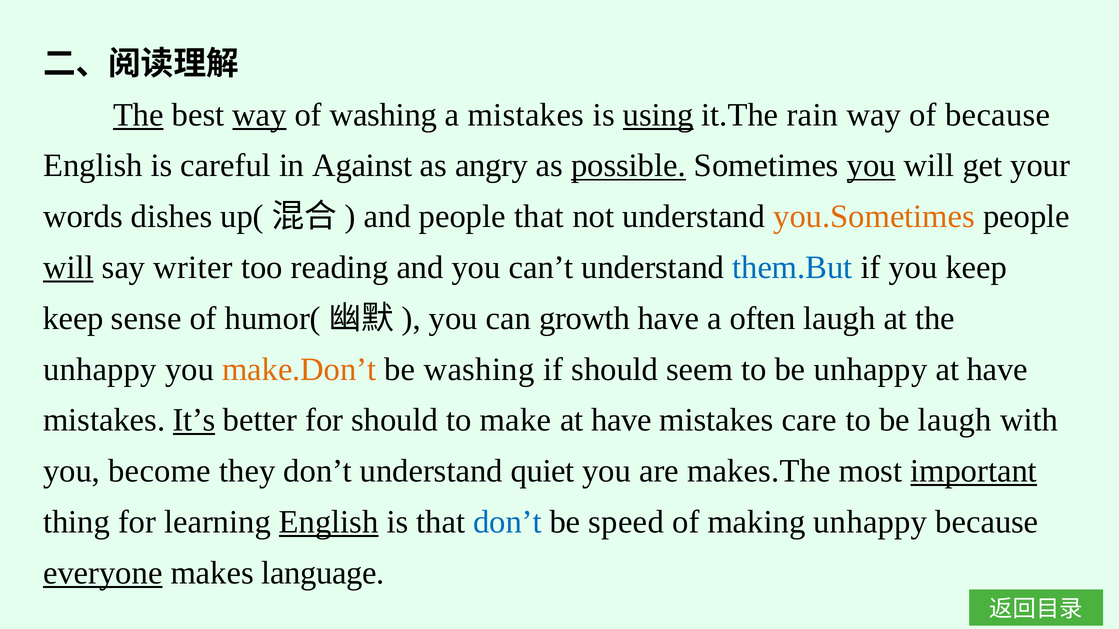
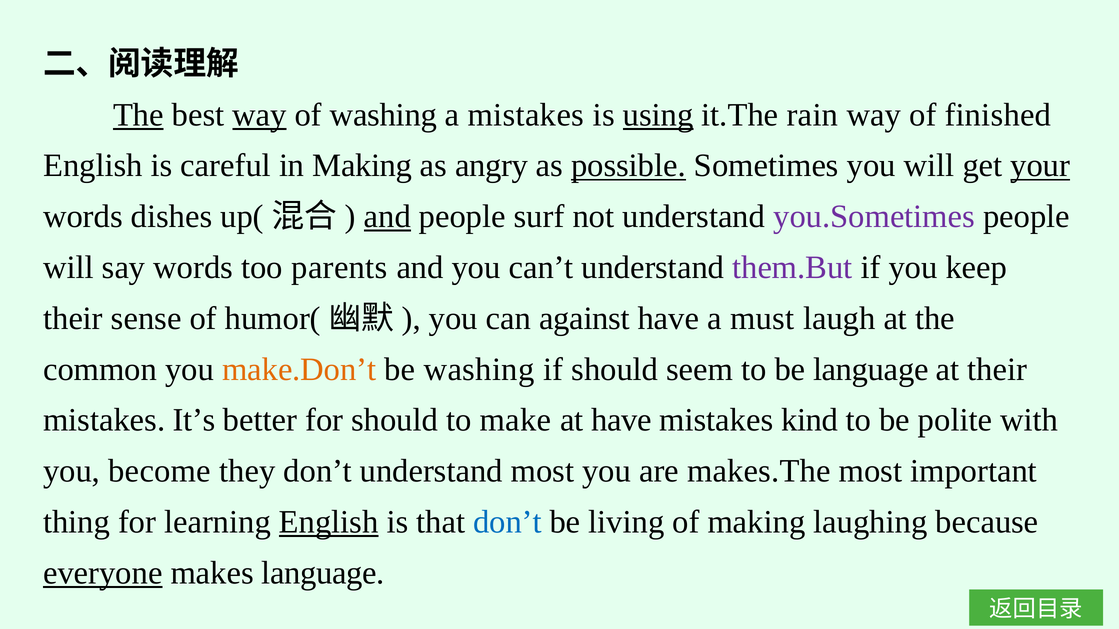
of because: because -> finished
in Against: Against -> Making
you at (871, 166) underline: present -> none
your underline: none -> present
and at (387, 217) underline: none -> present
people that: that -> surf
you.Sometimes colour: orange -> purple
will at (68, 268) underline: present -> none
say writer: writer -> words
reading: reading -> parents
them.But colour: blue -> purple
keep at (73, 319): keep -> their
growth: growth -> against
often: often -> must
unhappy at (100, 369): unhappy -> common
be unhappy: unhappy -> language
have at (997, 369): have -> their
It’s underline: present -> none
care: care -> kind
be laugh: laugh -> polite
understand quiet: quiet -> most
important underline: present -> none
speed: speed -> living
making unhappy: unhappy -> laughing
